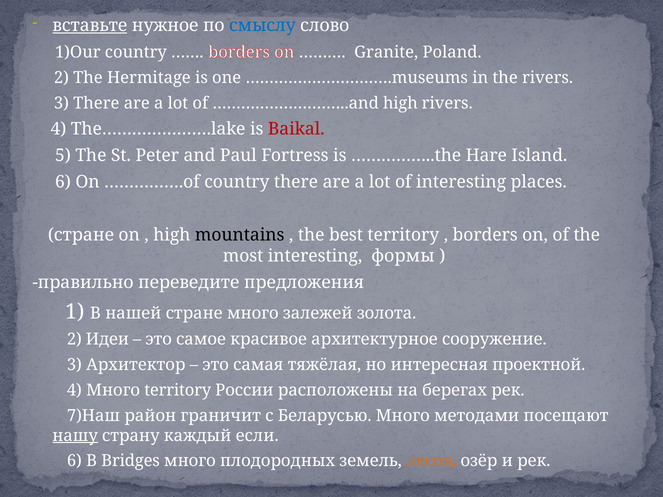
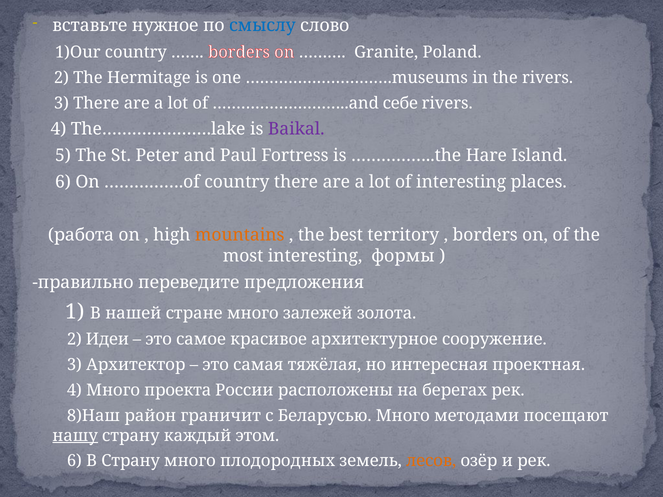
вставьте underline: present -> none
………………………..and high: high -> себе
Baikal colour: red -> purple
стране at (81, 235): стране -> работа
mountains colour: black -> orange
проектной: проектной -> проектная
Много territory: territory -> проекта
7)Наш: 7)Наш -> 8)Наш
если: если -> этом
В Bridges: Bridges -> Страну
